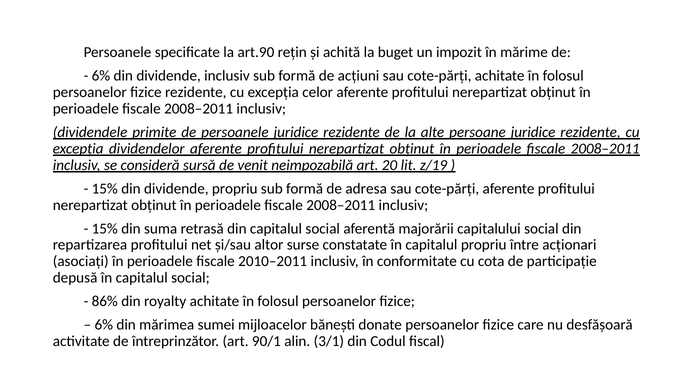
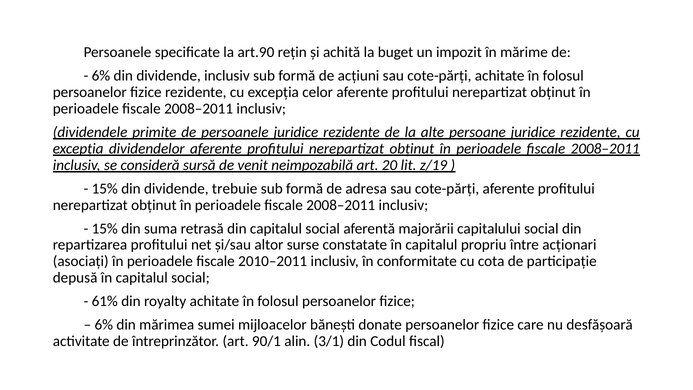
dividende propriu: propriu -> trebuie
86%: 86% -> 61%
